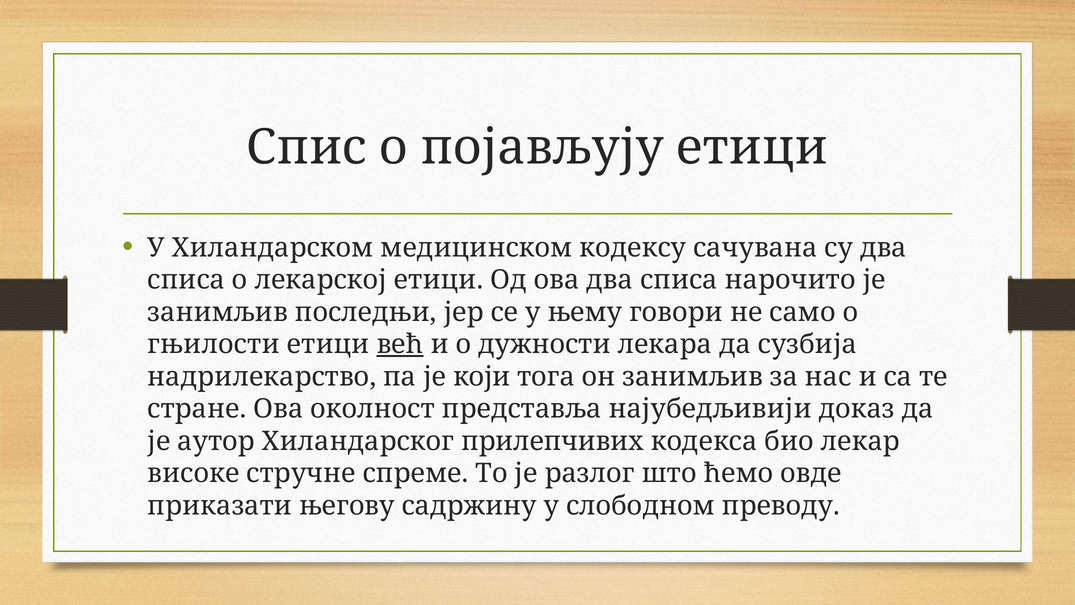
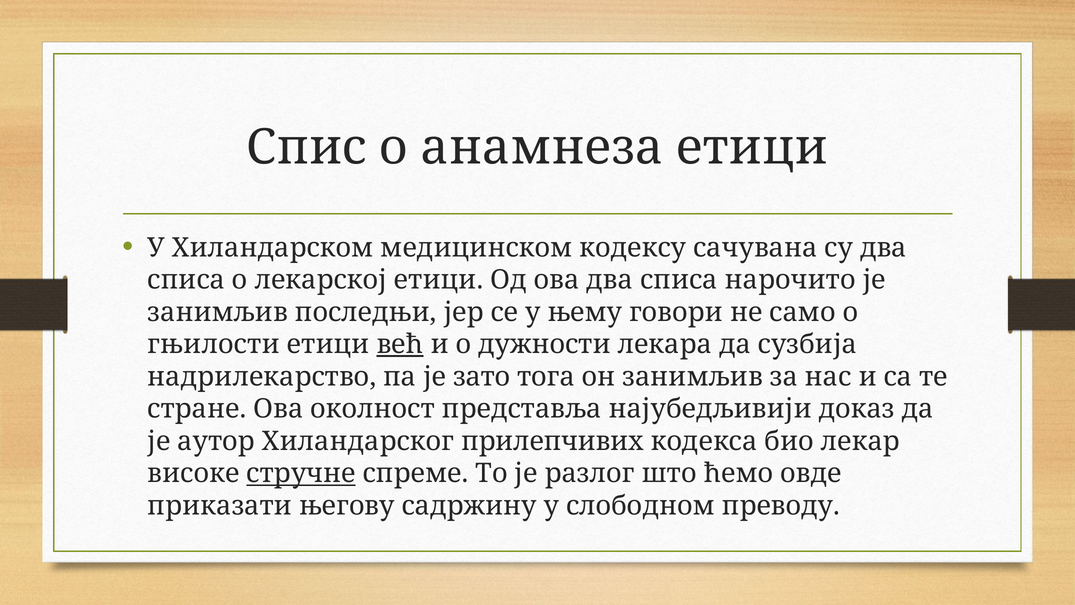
појављују: појављују -> анамнеза
који: који -> зато
стручне underline: none -> present
